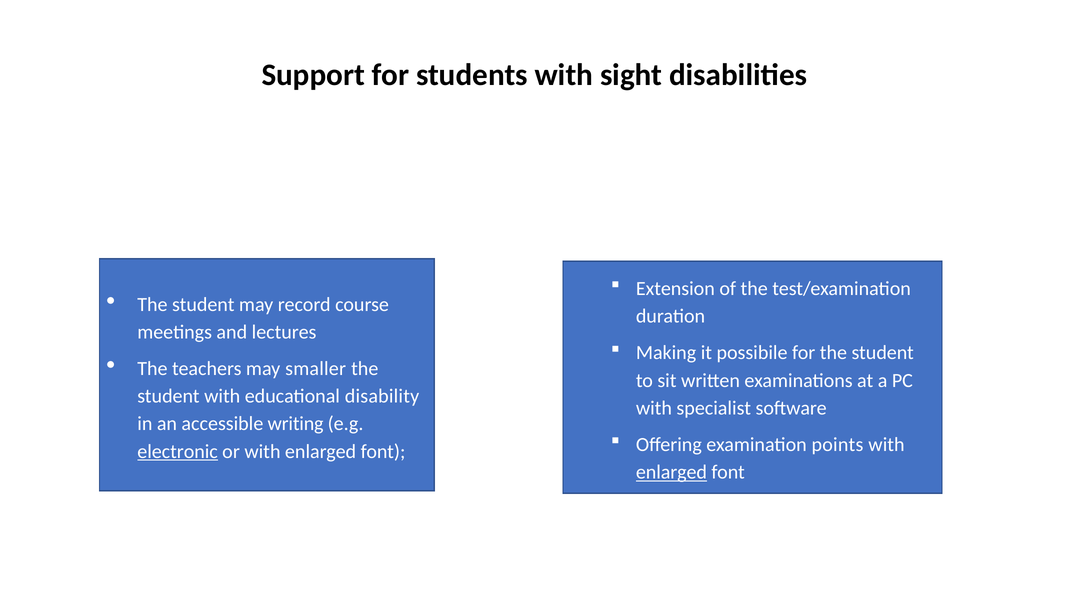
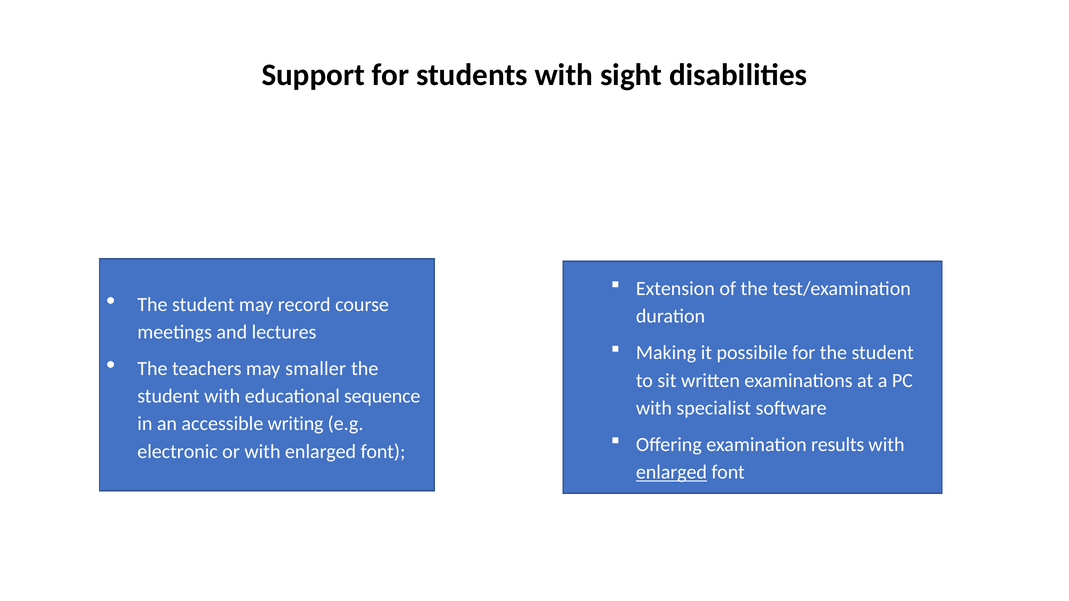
disability: disability -> sequence
points: points -> results
electronic underline: present -> none
